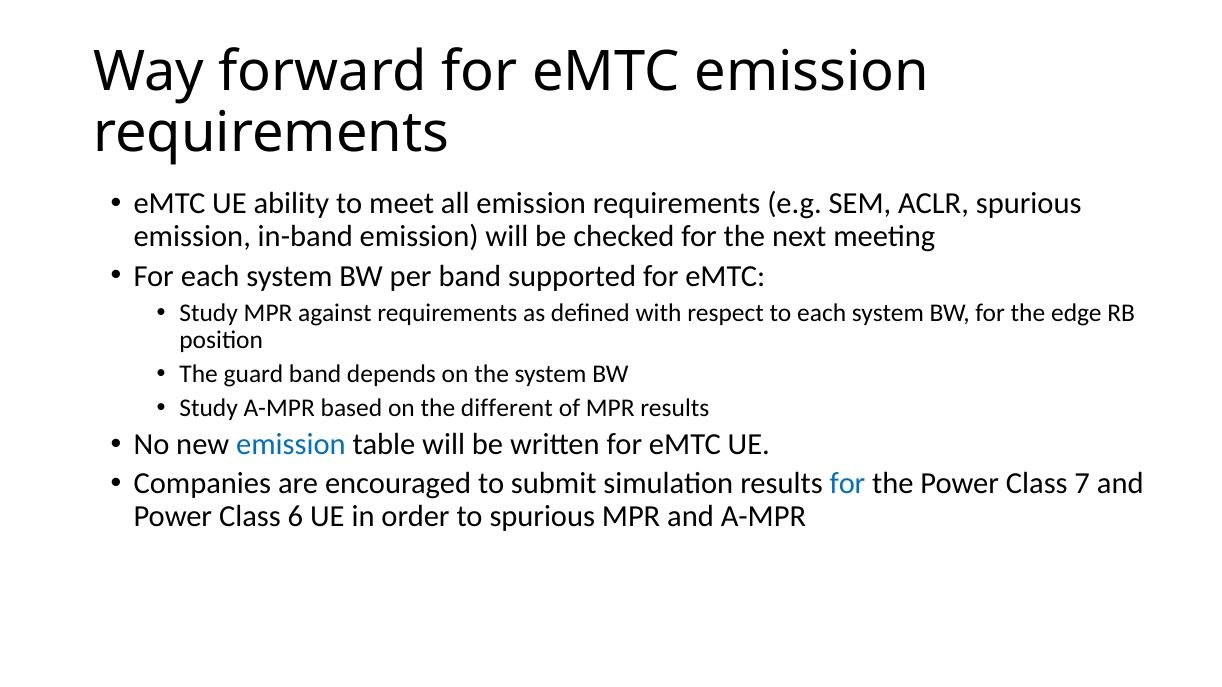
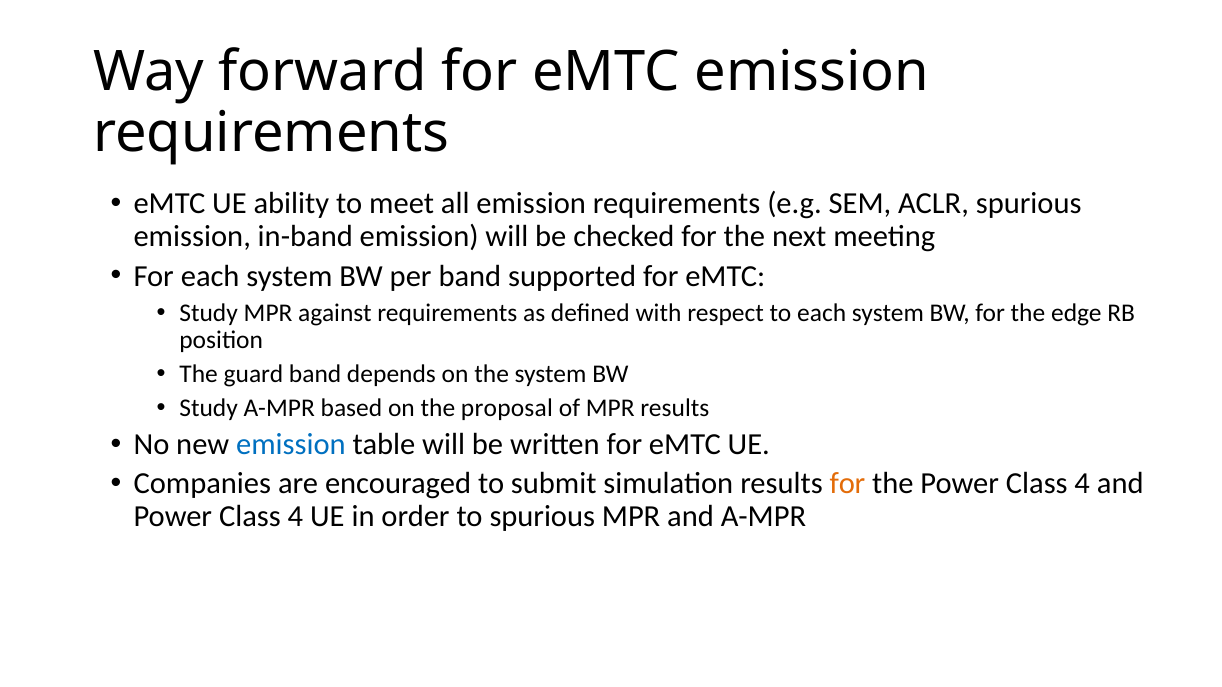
different: different -> proposal
for at (848, 484) colour: blue -> orange
the Power Class 7: 7 -> 4
6 at (295, 517): 6 -> 4
